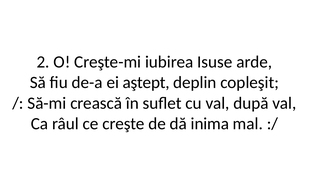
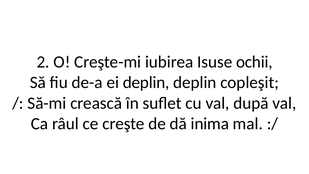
arde: arde -> ochii
ei aştept: aştept -> deplin
